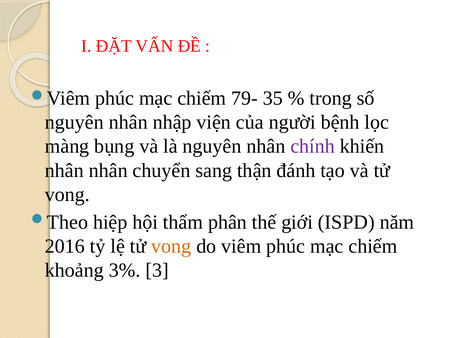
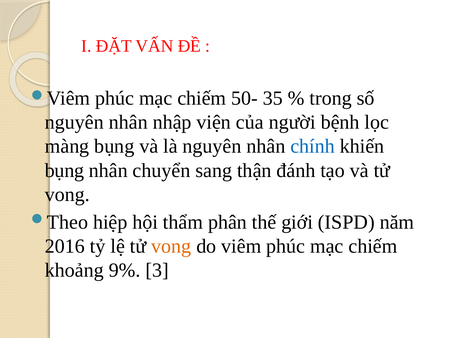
79-: 79- -> 50-
chính colour: purple -> blue
nhân at (64, 170): nhân -> bụng
3%: 3% -> 9%
